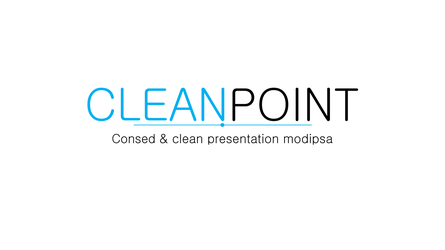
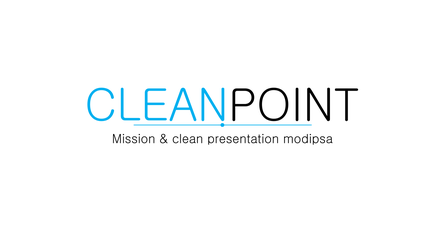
Consed: Consed -> Mission
